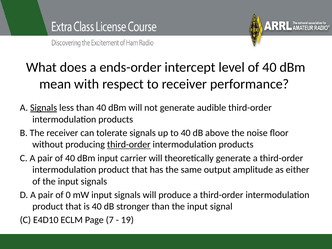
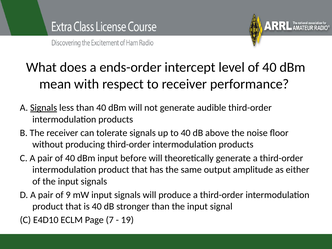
third-order at (129, 145) underline: present -> none
carrier: carrier -> before
0: 0 -> 9
